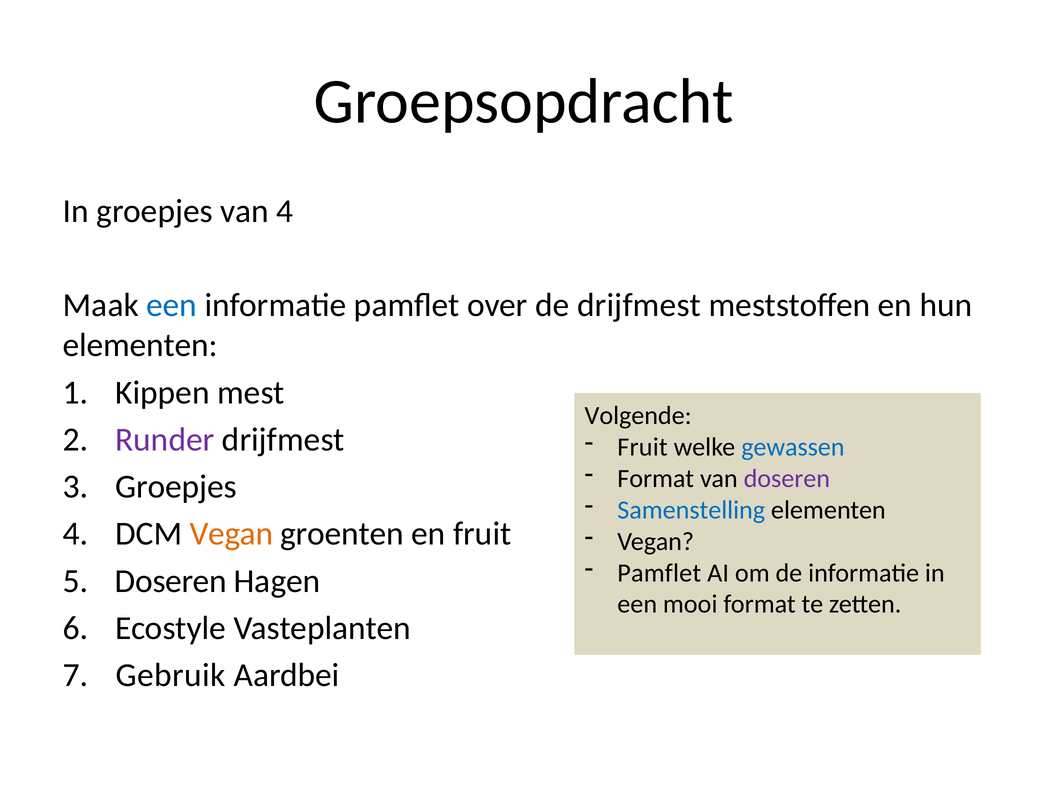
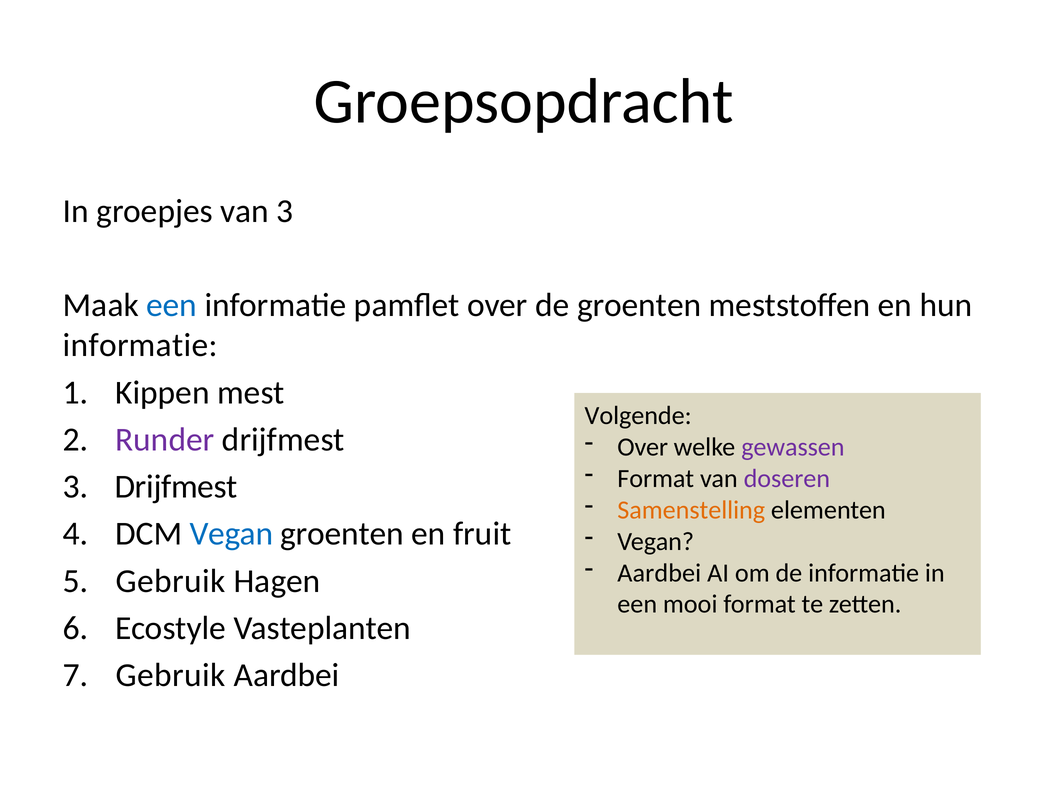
van 4: 4 -> 3
de drijfmest: drijfmest -> groenten
elementen at (140, 345): elementen -> informatie
Fruit at (643, 447): Fruit -> Over
gewassen colour: blue -> purple
Groepjes at (176, 487): Groepjes -> Drijfmest
Samenstelling colour: blue -> orange
Vegan at (231, 534) colour: orange -> blue
Pamflet at (659, 573): Pamflet -> Aardbei
Doseren at (171, 581): Doseren -> Gebruik
